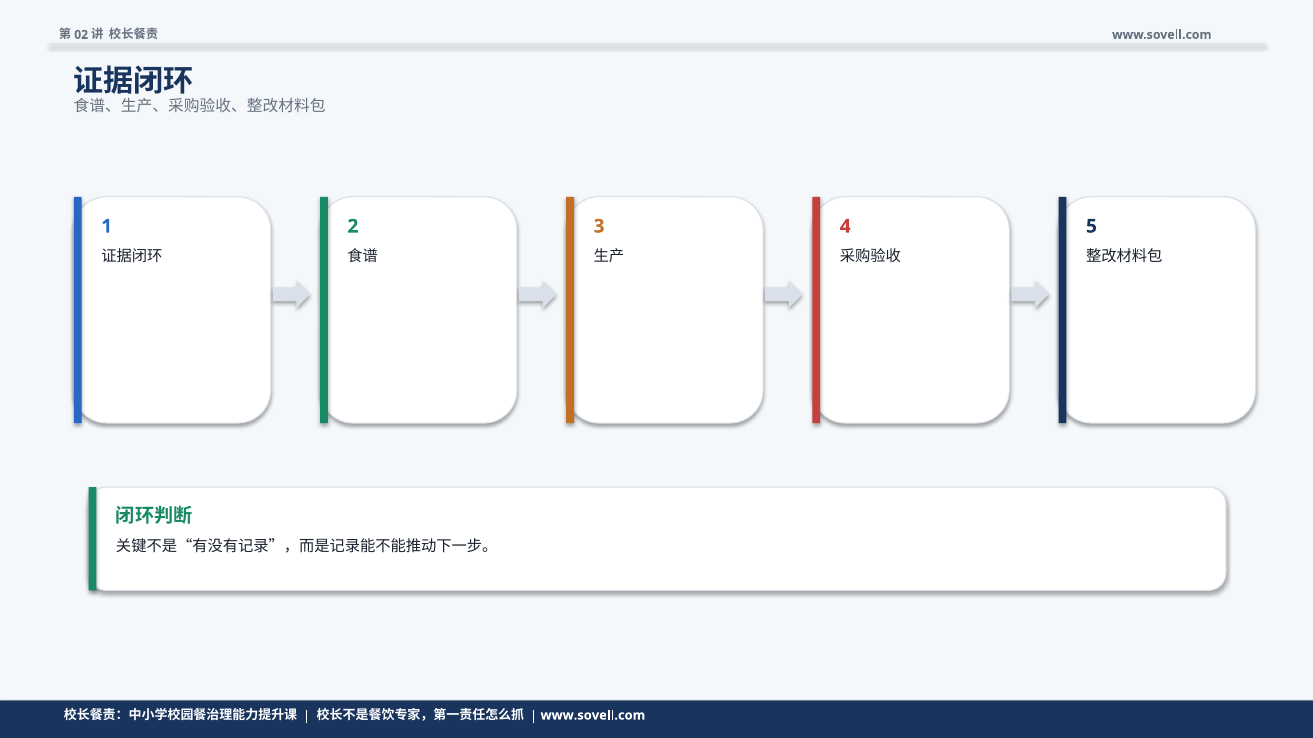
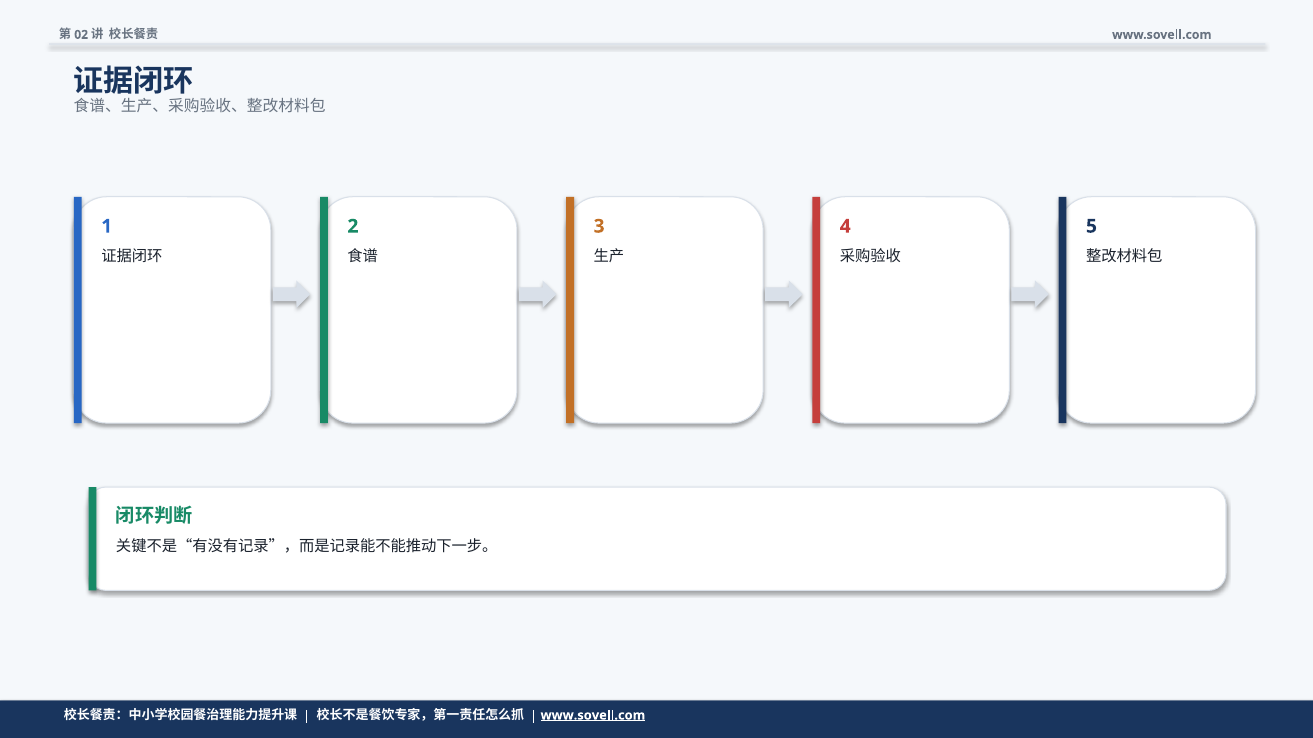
www.sovell.com at (593, 716) underline: none -> present
